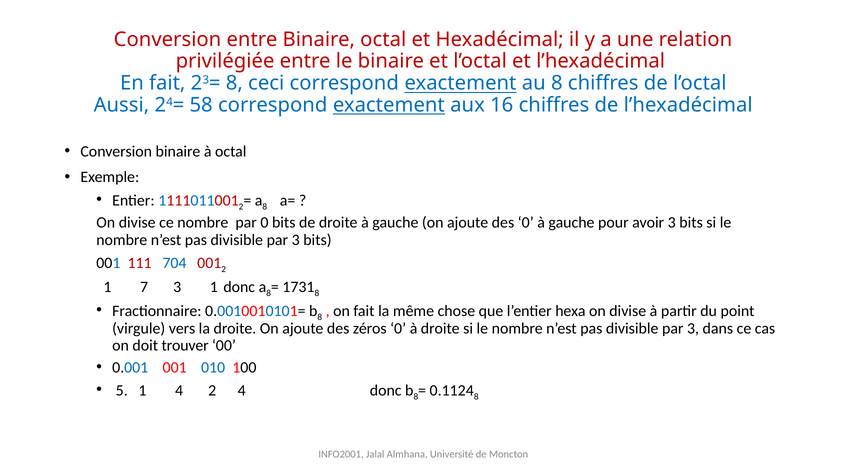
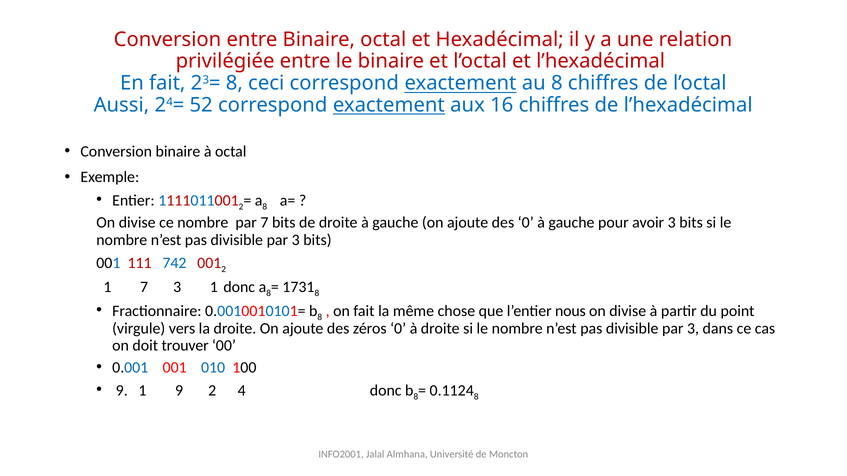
58: 58 -> 52
par 0: 0 -> 7
704: 704 -> 742
hexa: hexa -> nous
5 at (122, 391): 5 -> 9
1 4: 4 -> 9
